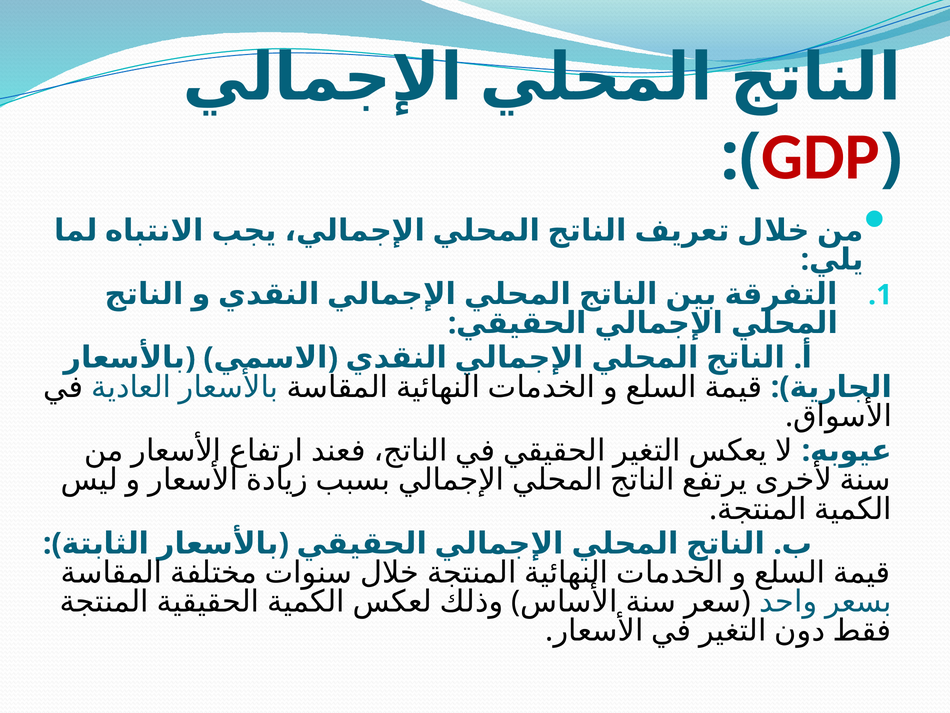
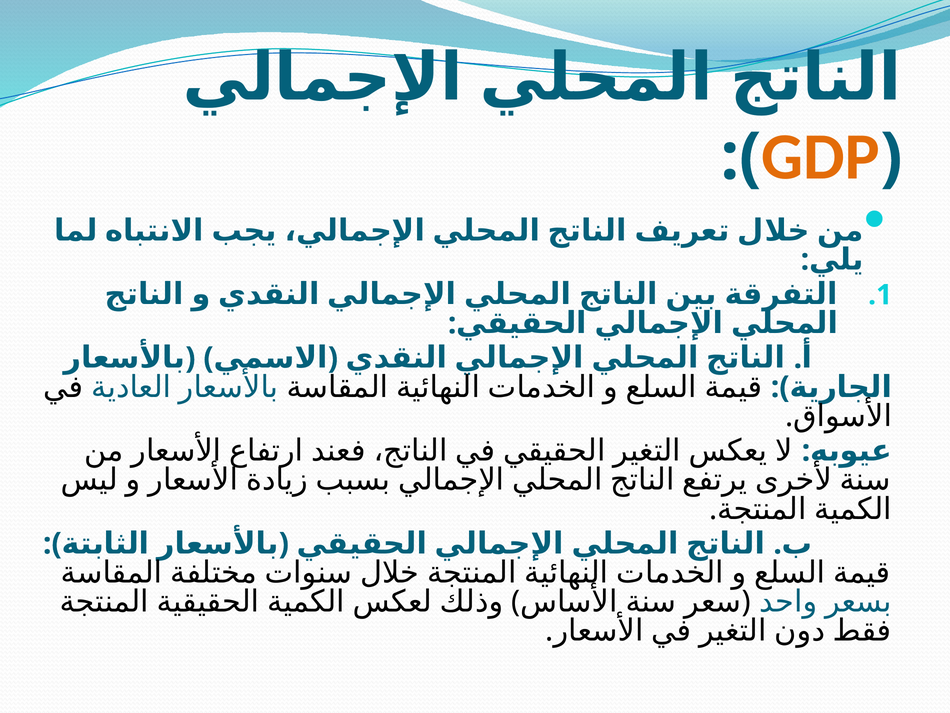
GDP colour: red -> orange
